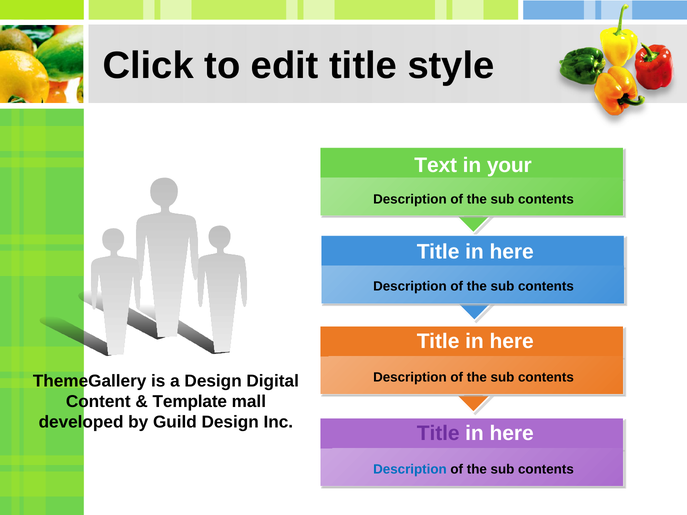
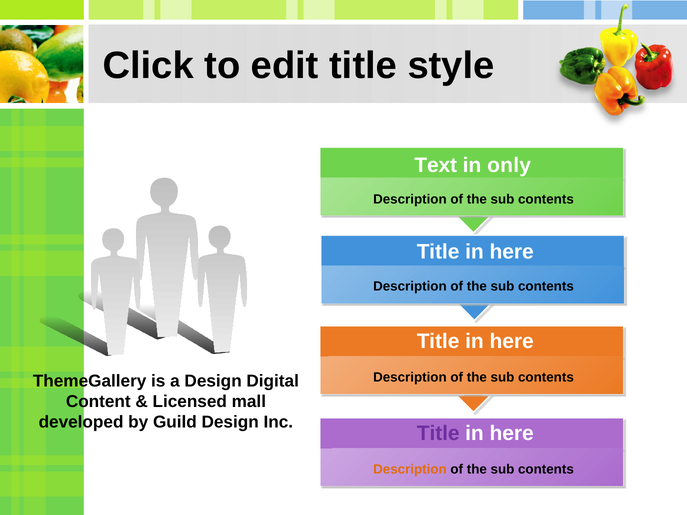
your: your -> only
Template: Template -> Licensed
Description at (410, 469) colour: blue -> orange
